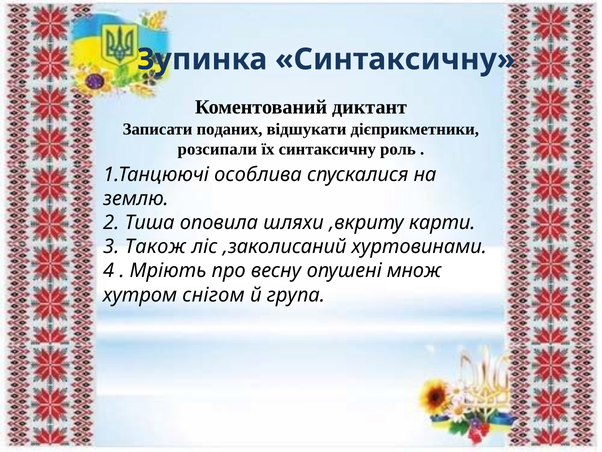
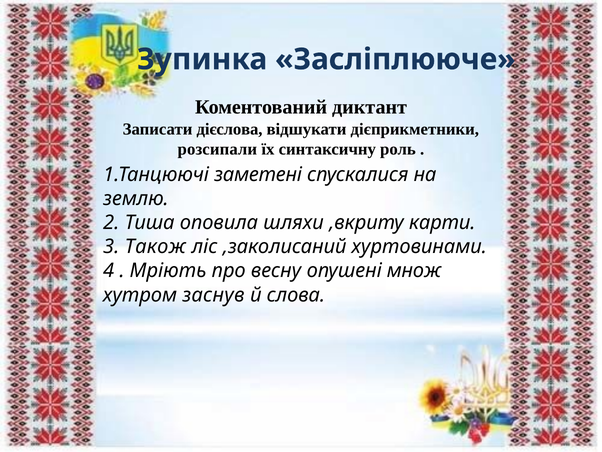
Зупинка Синтаксичну: Синтаксичну -> Засліплююче
поданих: поданих -> дієслова
особлива: особлива -> заметені
снігом: снігом -> заснув
група: група -> слова
